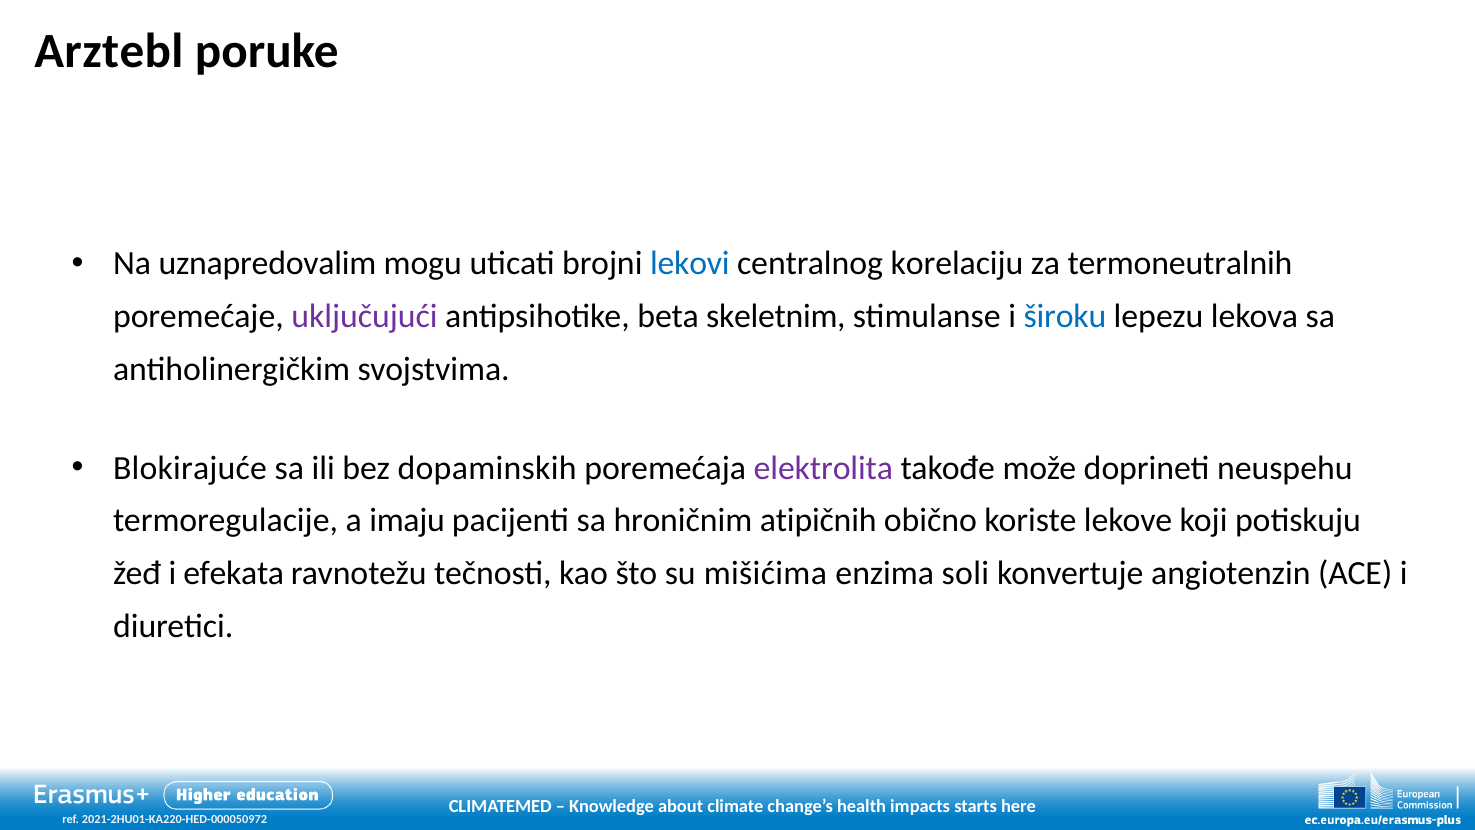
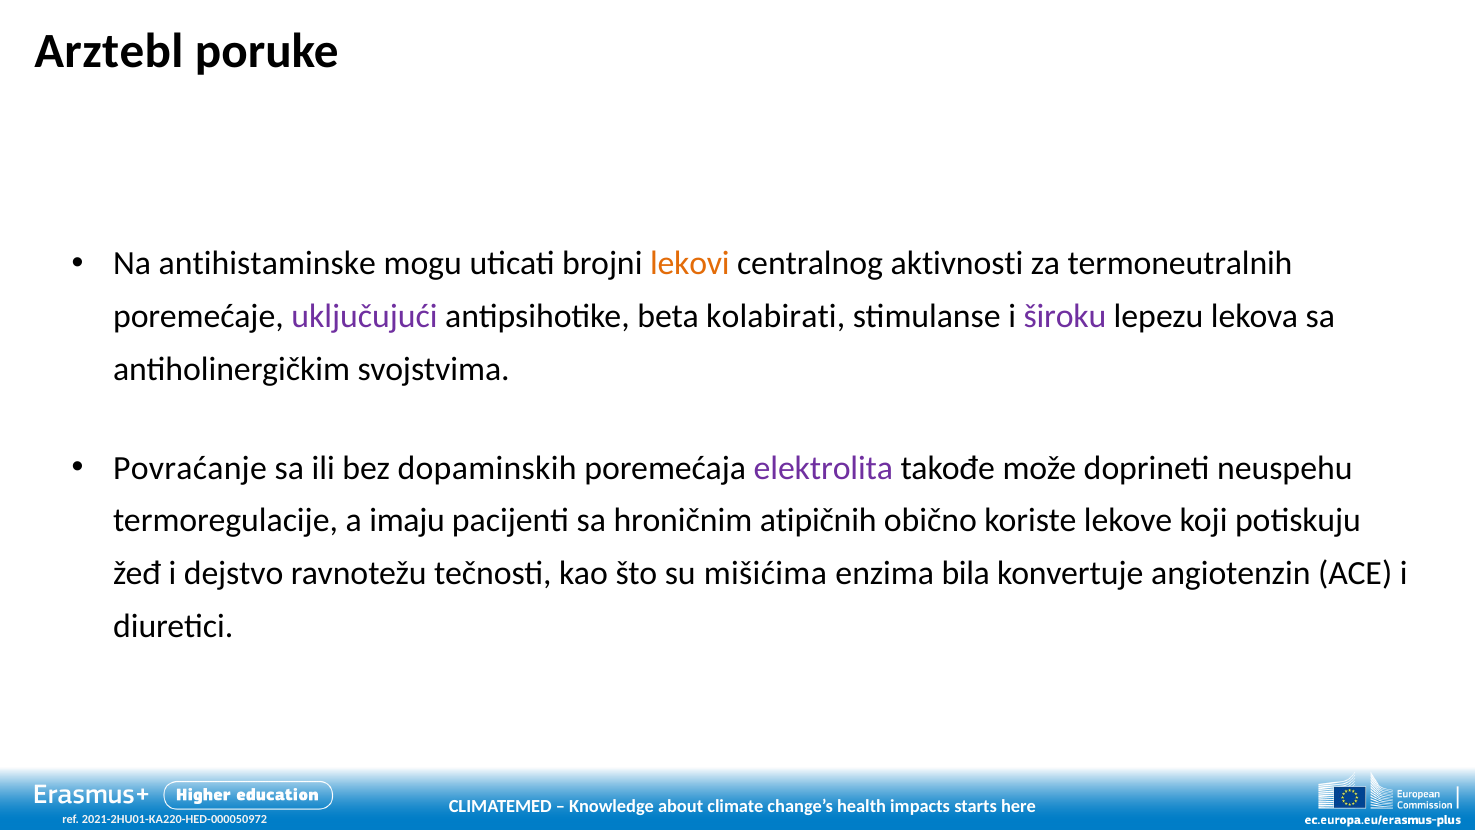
uznapredovalim: uznapredovalim -> antihistaminske
lekovi colour: blue -> orange
korelaciju: korelaciju -> aktivnosti
skeletnim: skeletnim -> kolabirati
široku colour: blue -> purple
Blokirajuće: Blokirajuće -> Povraćanje
efekata: efekata -> dejstvo
soli: soli -> bila
